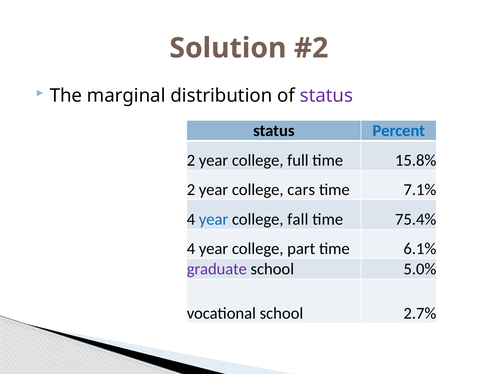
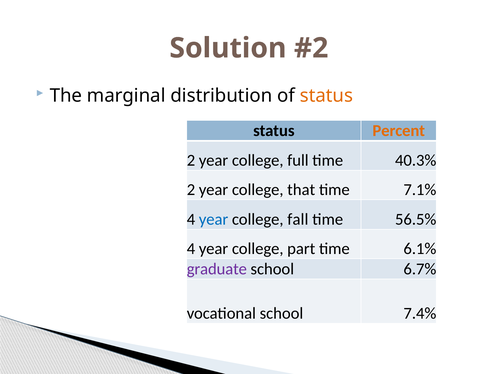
status at (326, 96) colour: purple -> orange
Percent colour: blue -> orange
15.8%: 15.8% -> 40.3%
cars: cars -> that
75.4%: 75.4% -> 56.5%
5.0%: 5.0% -> 6.7%
2.7%: 2.7% -> 7.4%
